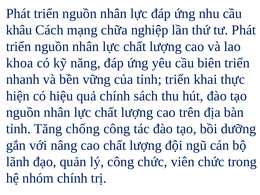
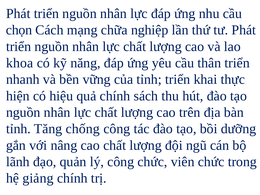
khâu: khâu -> chọn
biên: biên -> thân
nhóm: nhóm -> giảng
